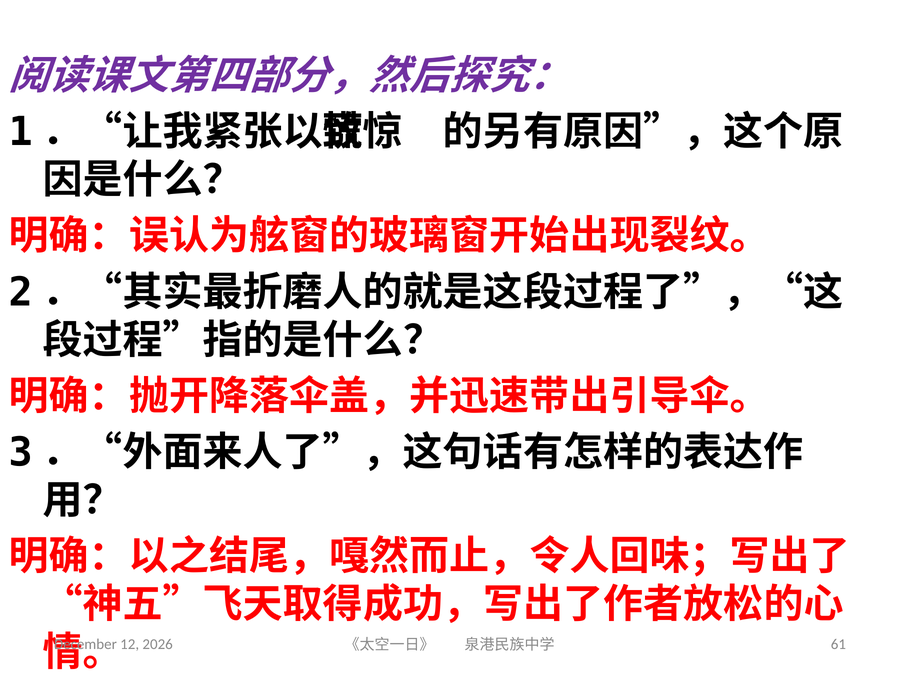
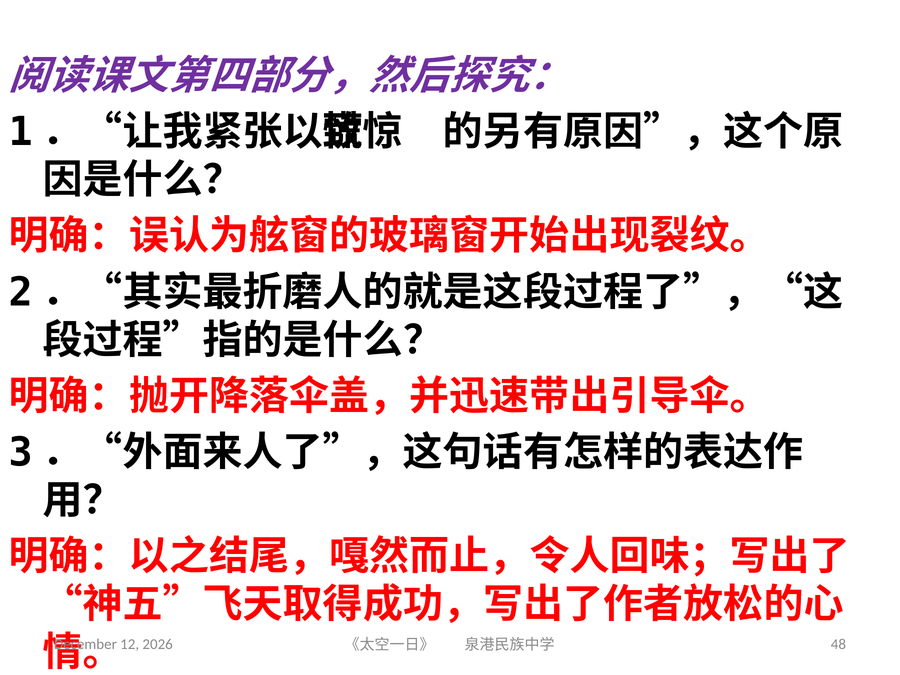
61: 61 -> 48
